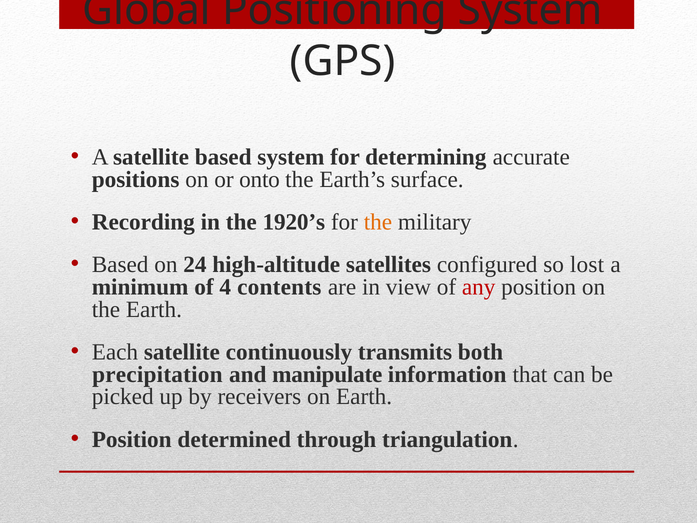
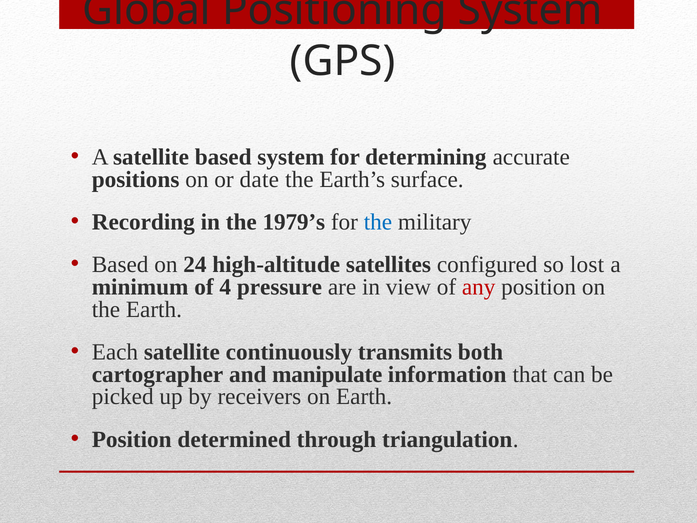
onto: onto -> date
1920’s: 1920’s -> 1979’s
the at (378, 222) colour: orange -> blue
contents: contents -> pressure
precipitation: precipitation -> cartographer
